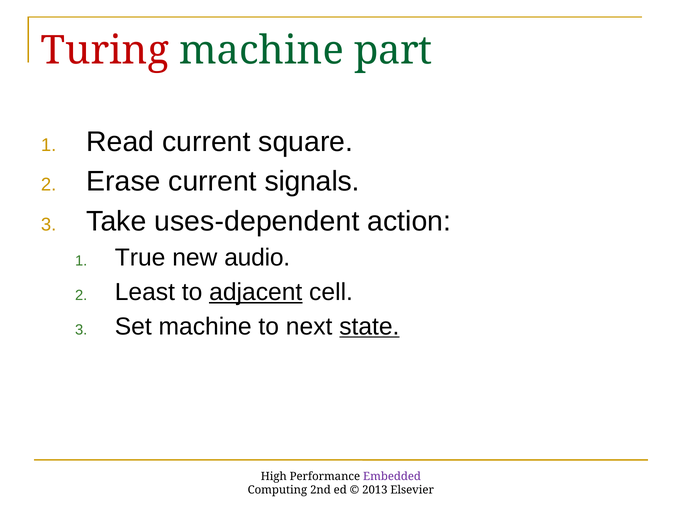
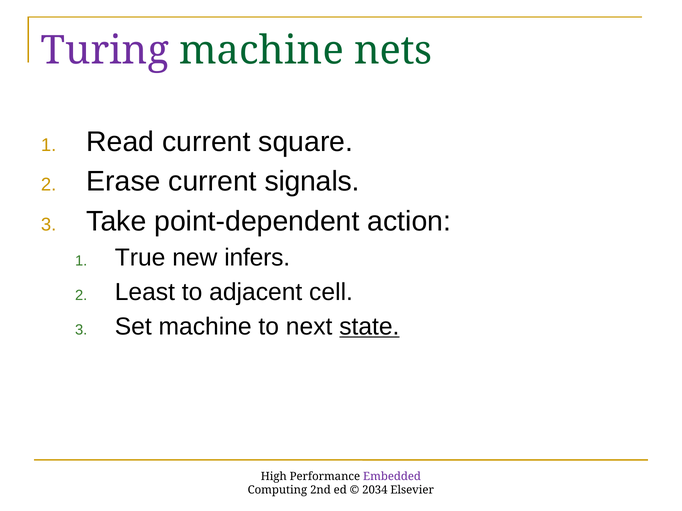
Turing colour: red -> purple
part: part -> nets
uses-dependent: uses-dependent -> point-dependent
audio: audio -> infers
adjacent underline: present -> none
2013: 2013 -> 2034
